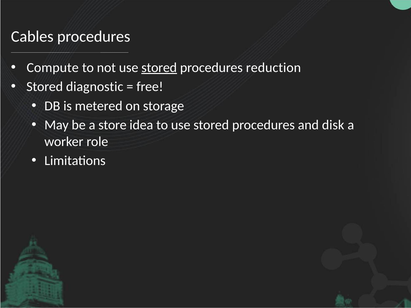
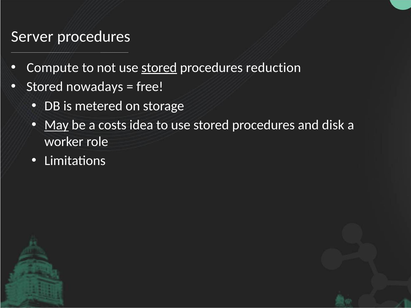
Cables: Cables -> Server
diagnostic: diagnostic -> nowadays
May underline: none -> present
store: store -> costs
